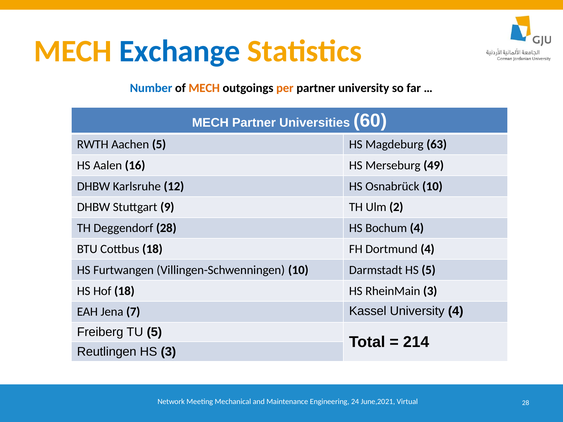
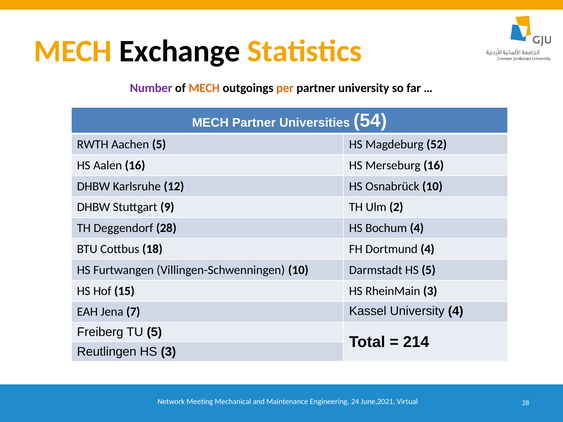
Exchange colour: blue -> black
Number colour: blue -> purple
60: 60 -> 54
63: 63 -> 52
Merseburg 49: 49 -> 16
Hof 18: 18 -> 15
